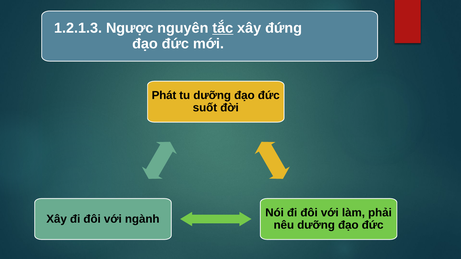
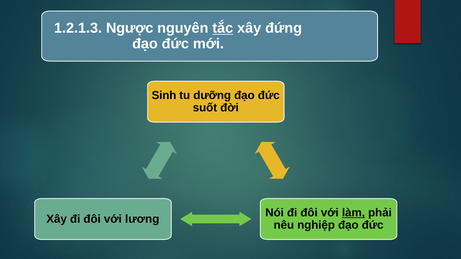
Phát: Phát -> Sinh
làm underline: none -> present
ngành: ngành -> lương
nêu dưỡng: dưỡng -> nghiệp
